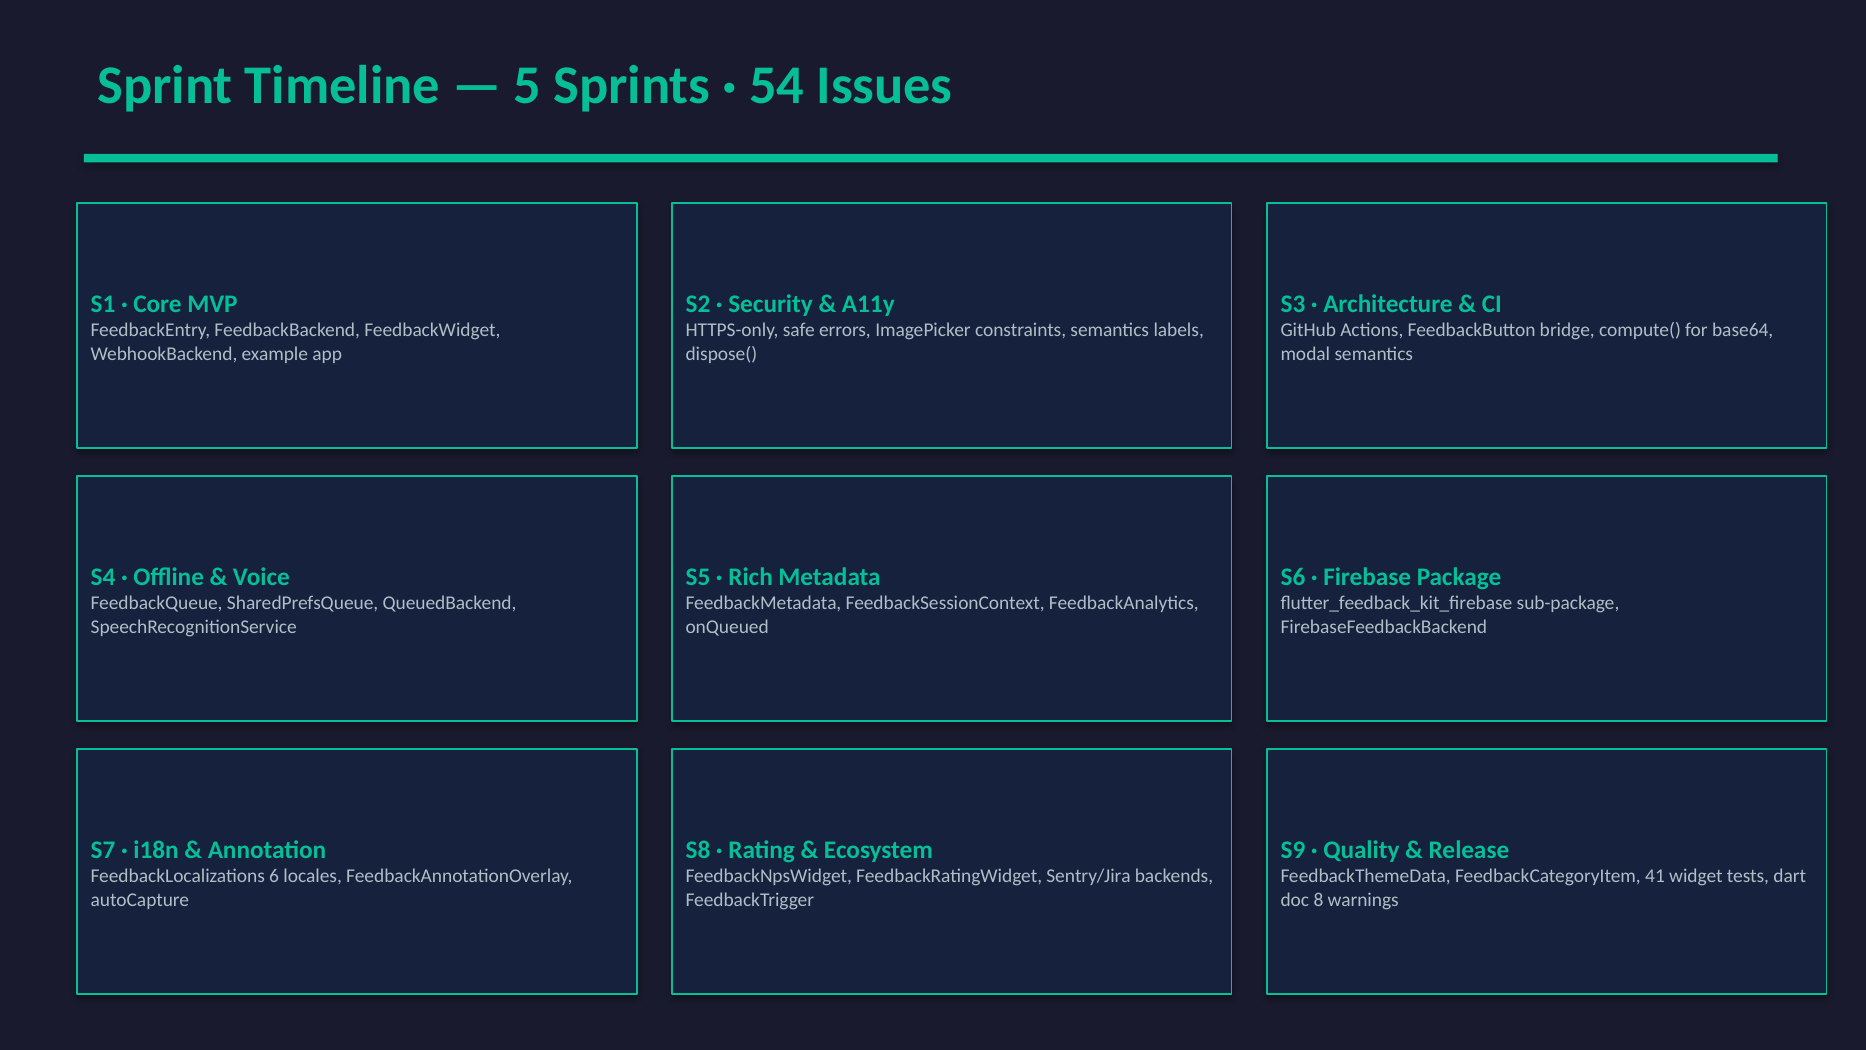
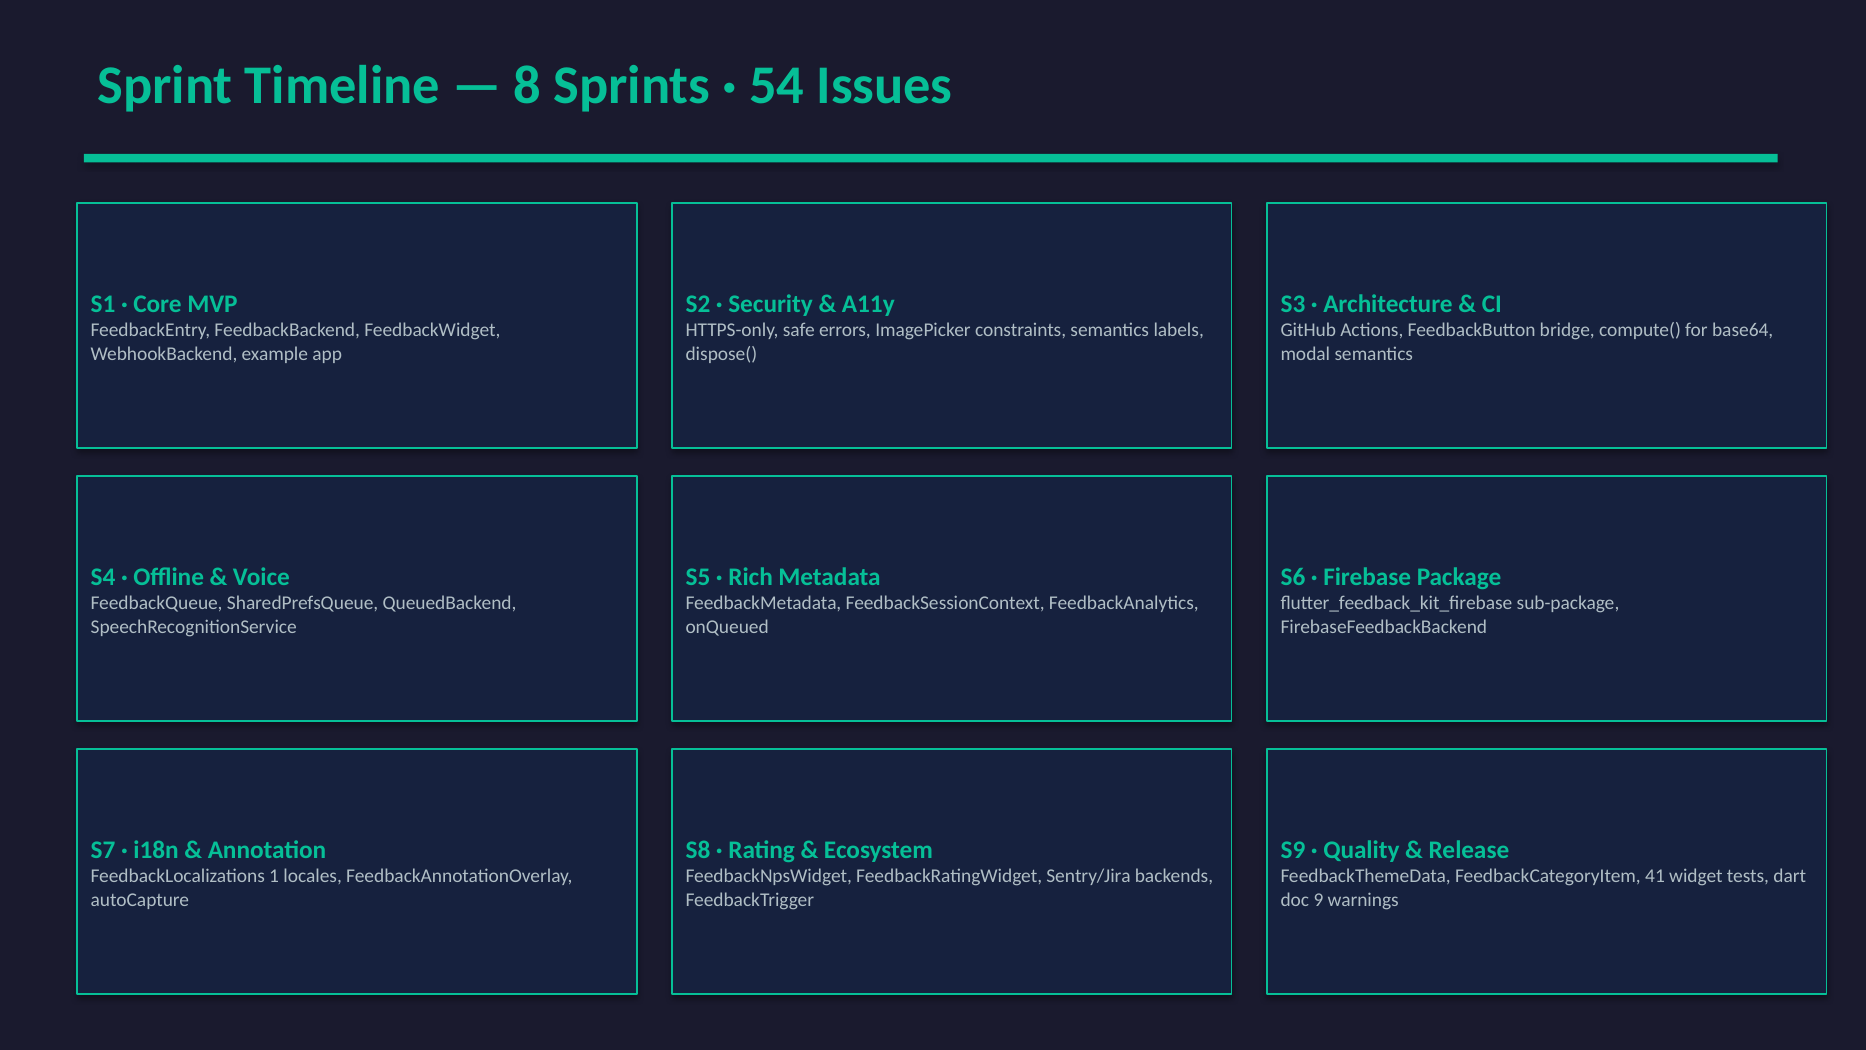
5: 5 -> 8
6: 6 -> 1
8: 8 -> 9
